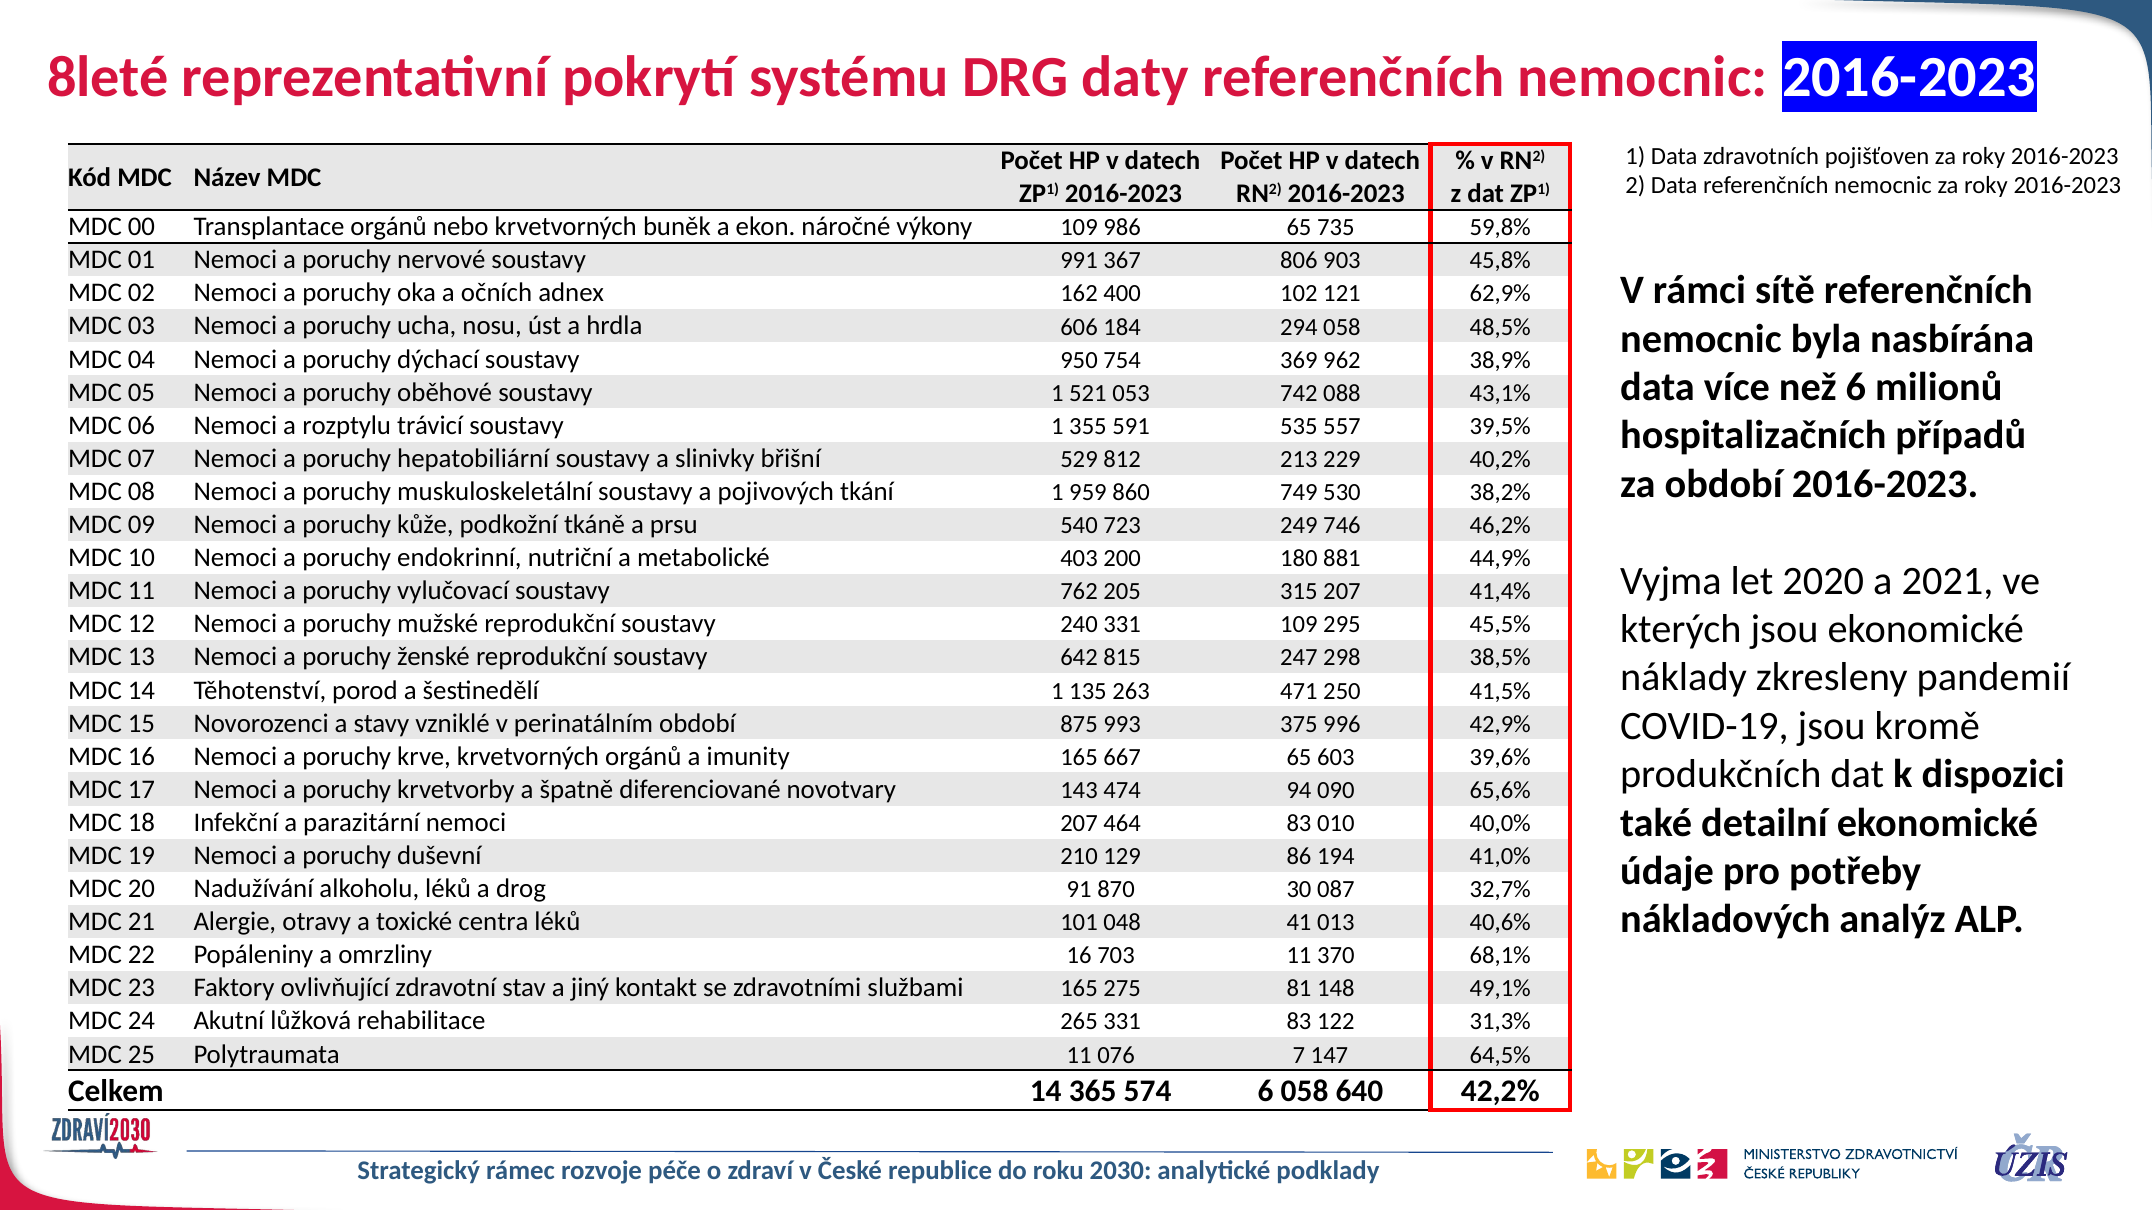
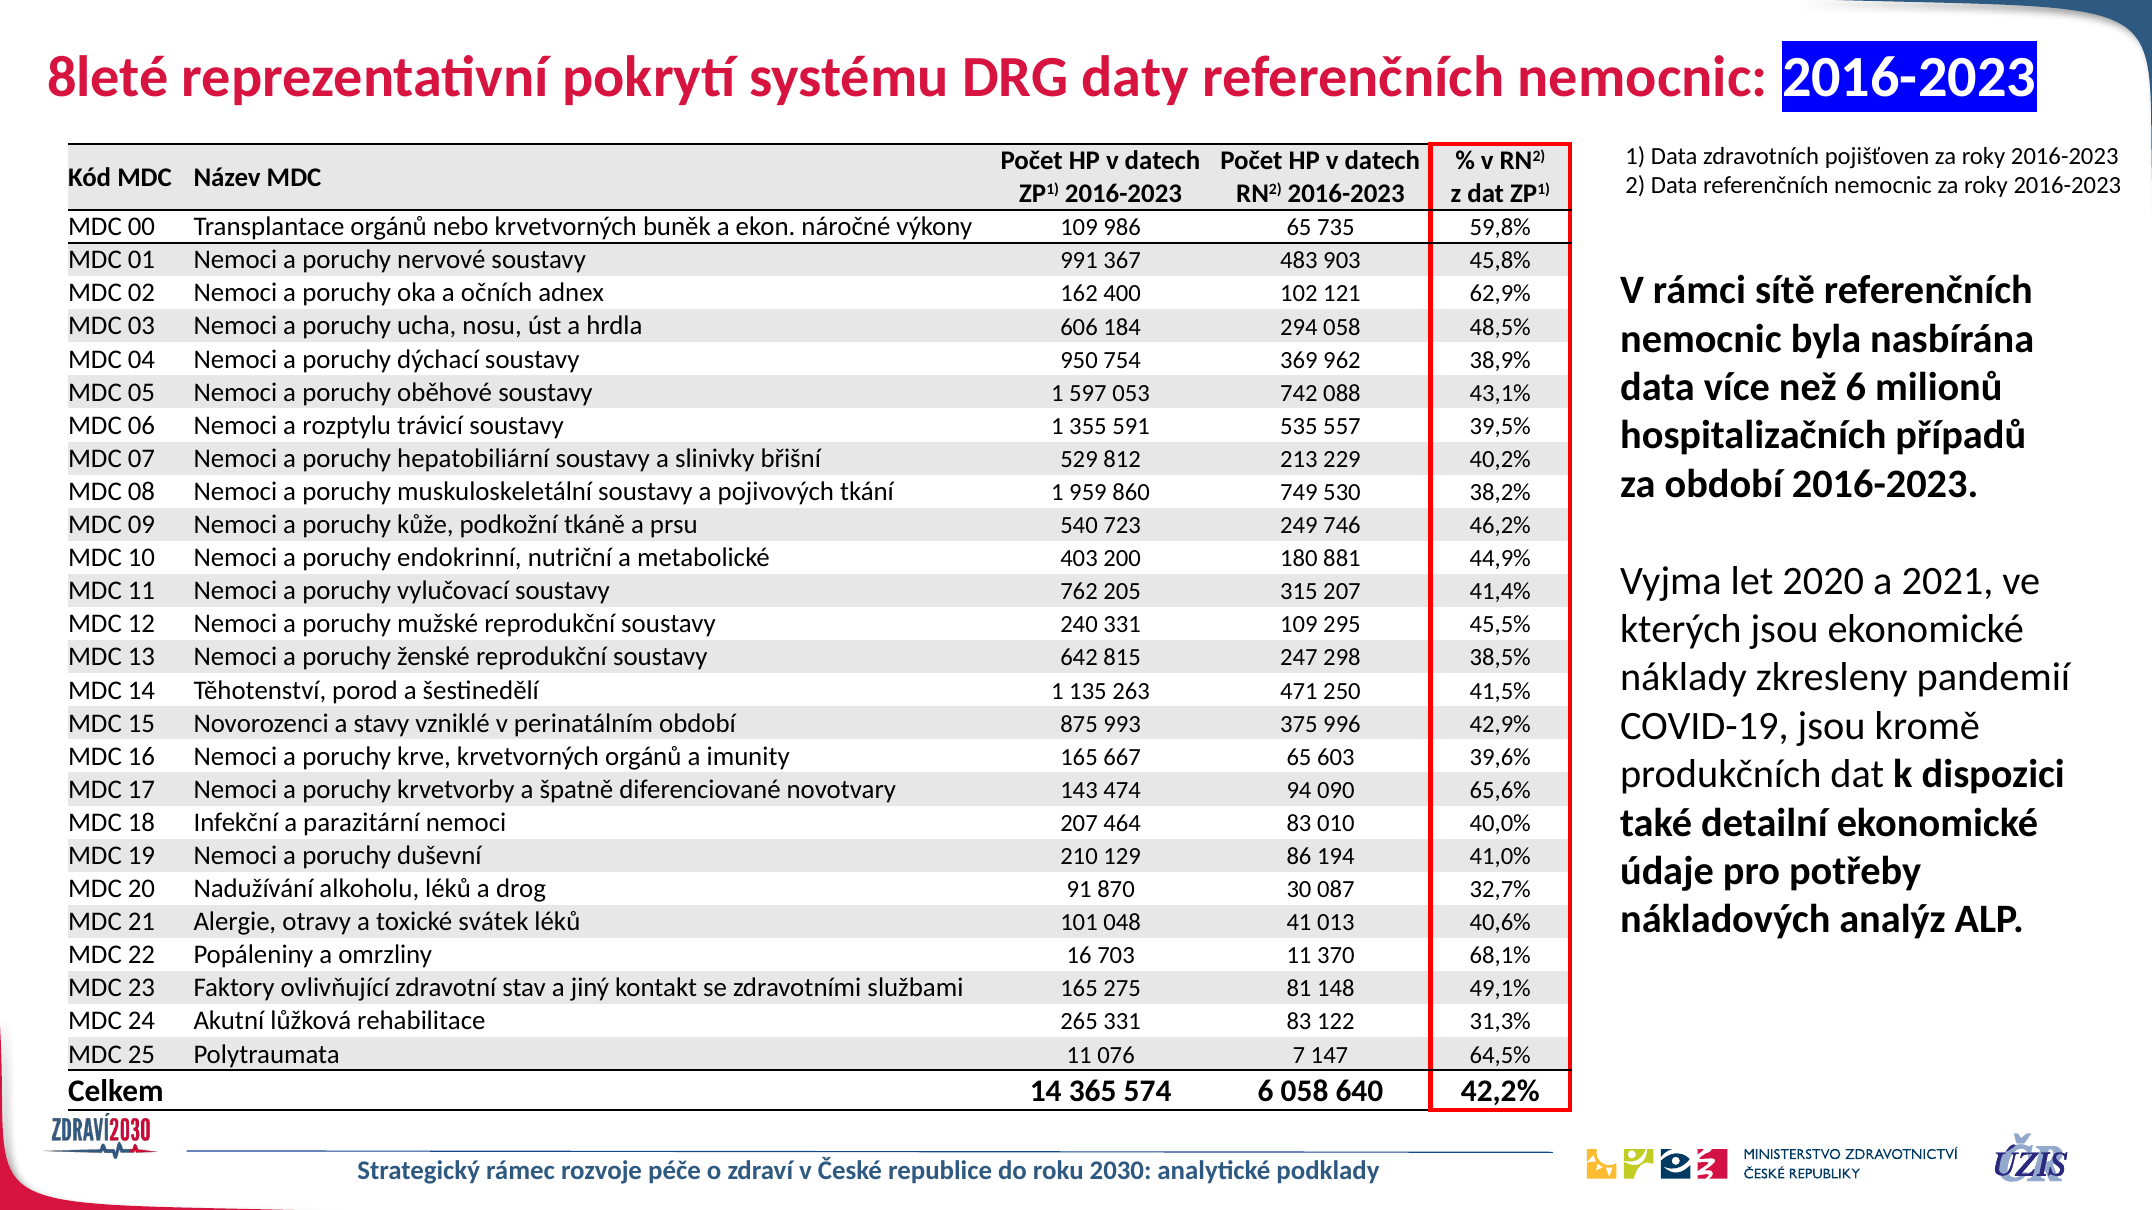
806: 806 -> 483
521: 521 -> 597
centra: centra -> svátek
